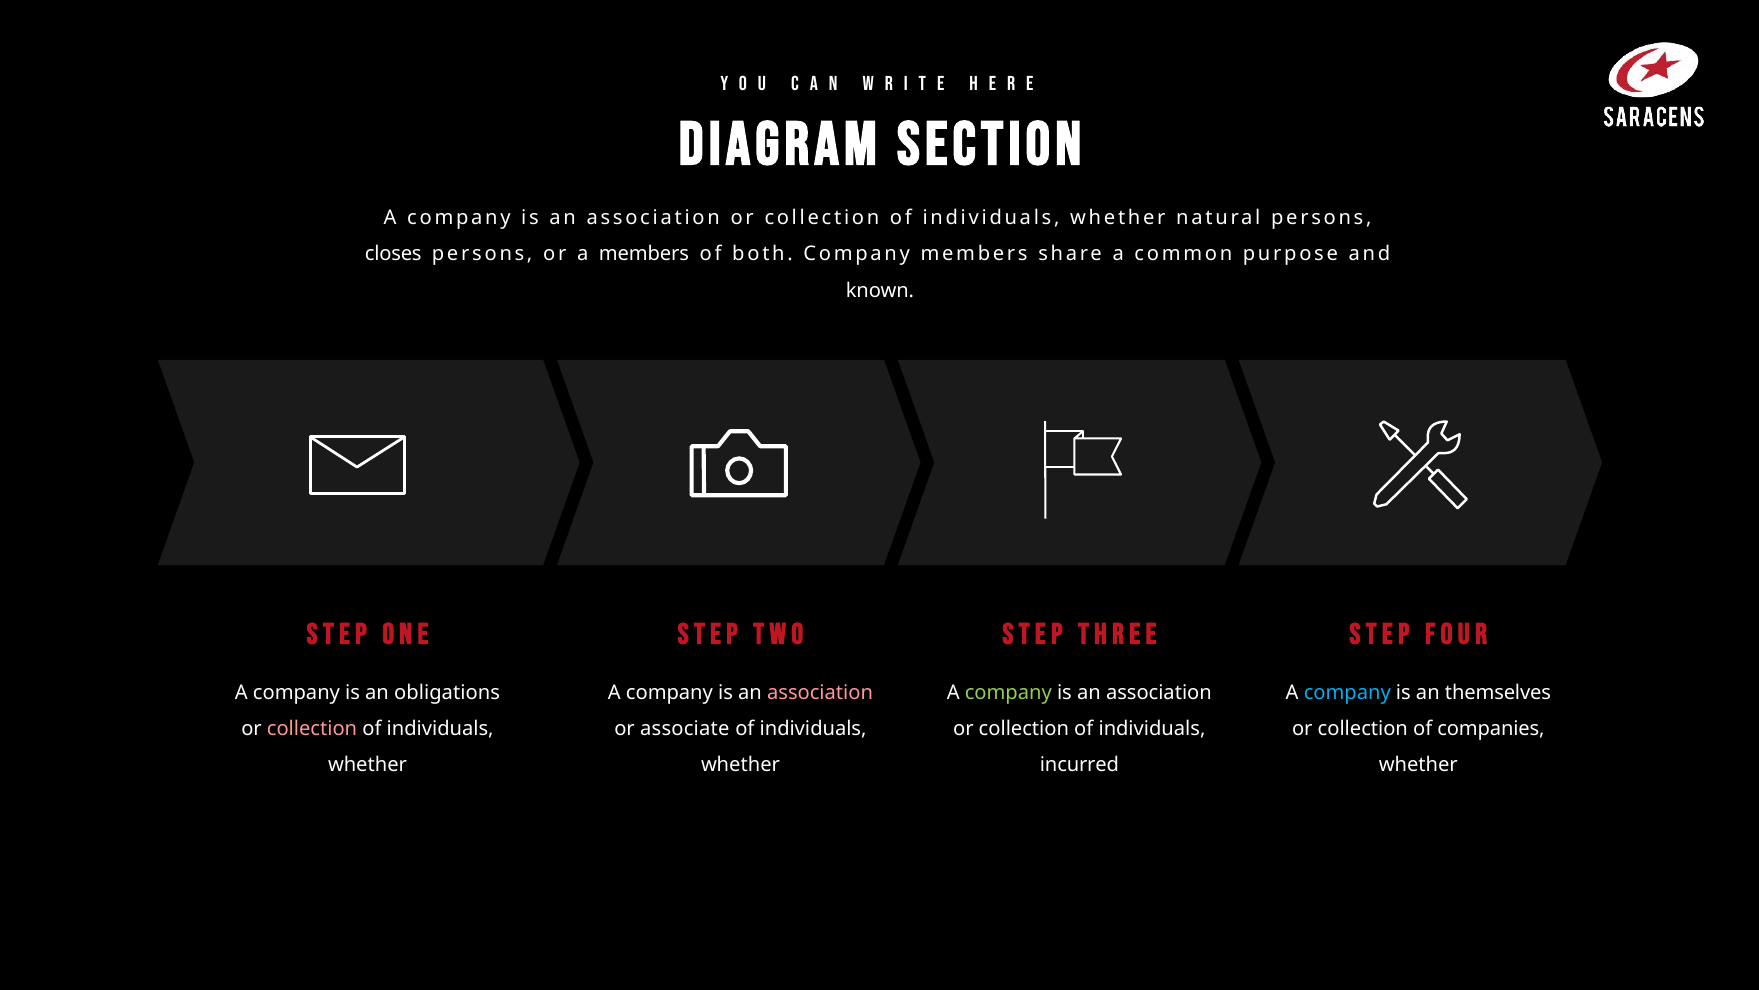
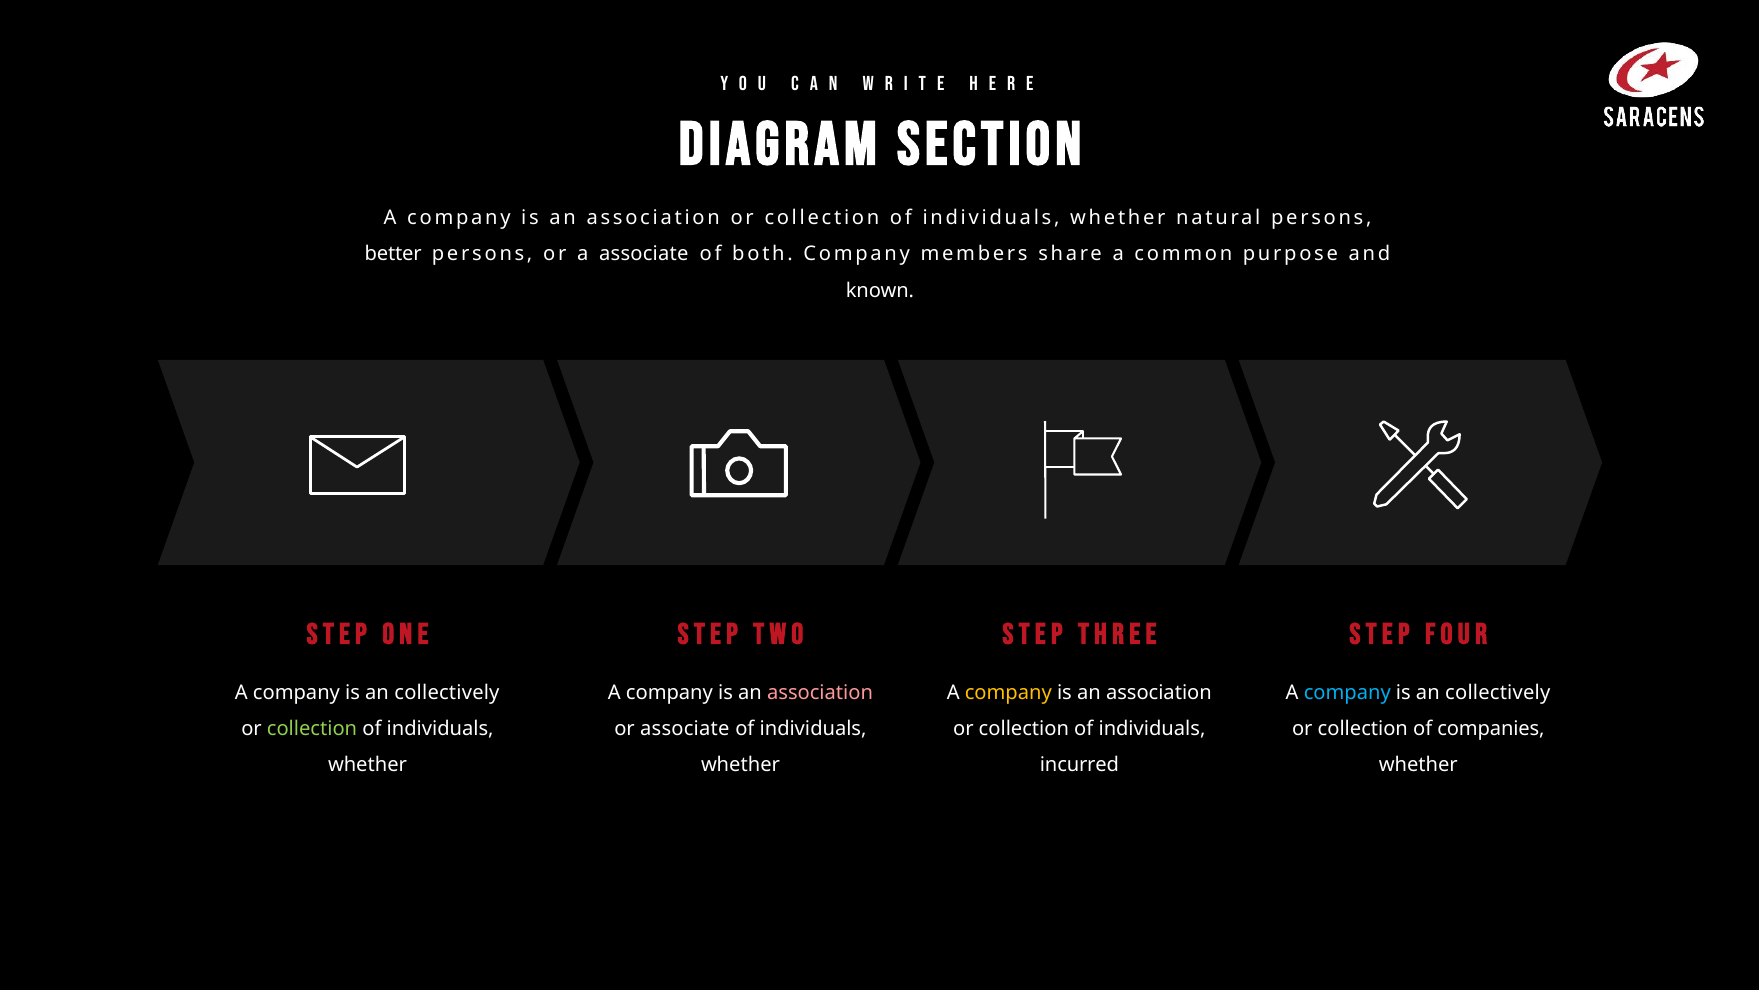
closes: closes -> better
a members: members -> associate
obligations at (447, 693): obligations -> collectively
company at (1008, 693) colour: light green -> yellow
themselves at (1498, 693): themselves -> collectively
collection at (312, 729) colour: pink -> light green
